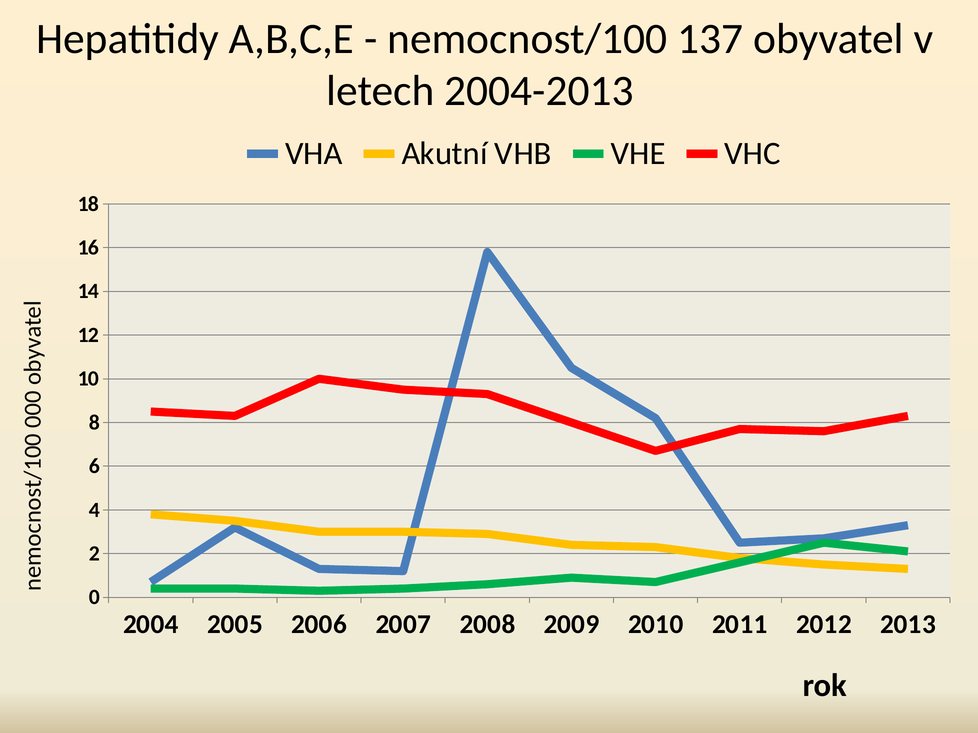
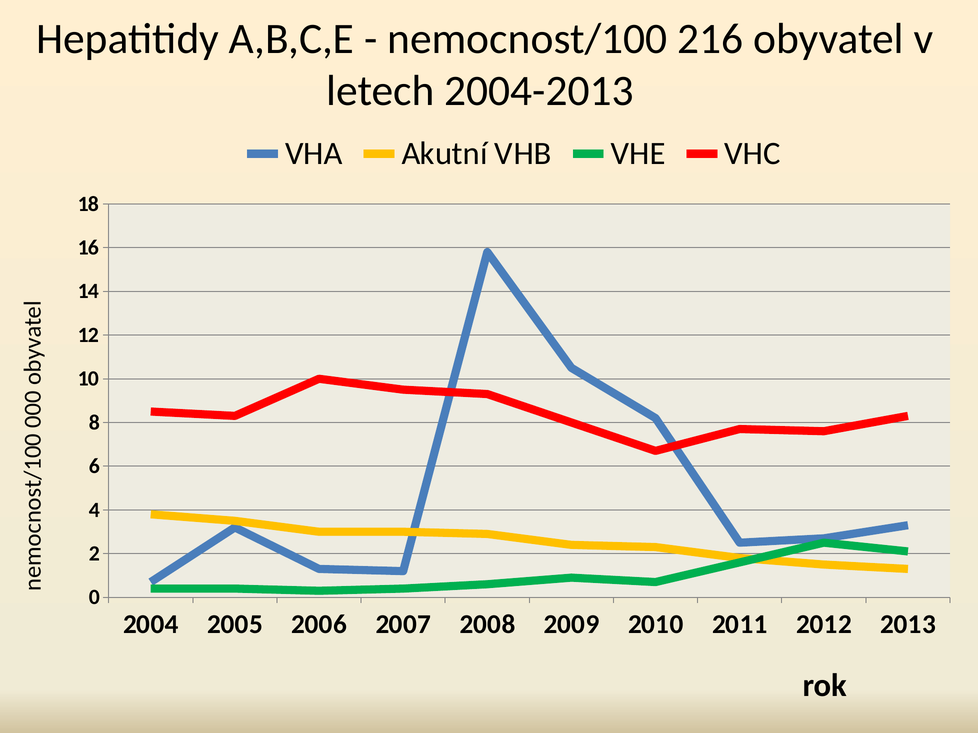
137: 137 -> 216
